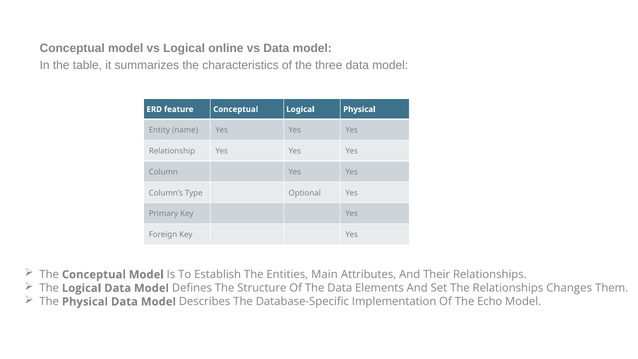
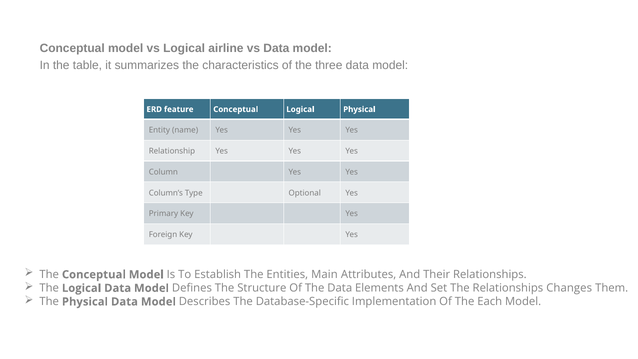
online: online -> airline
Echo: Echo -> Each
